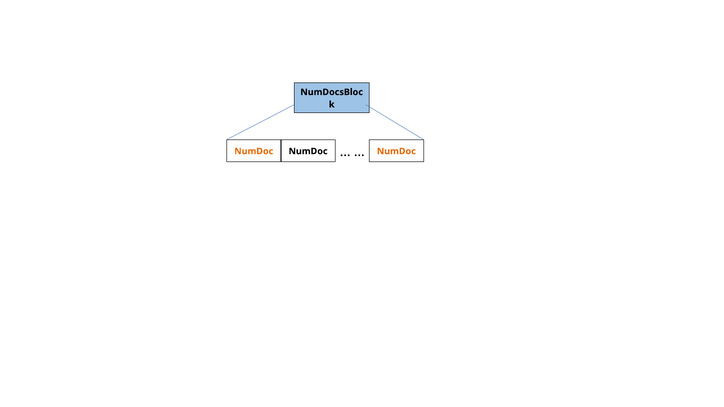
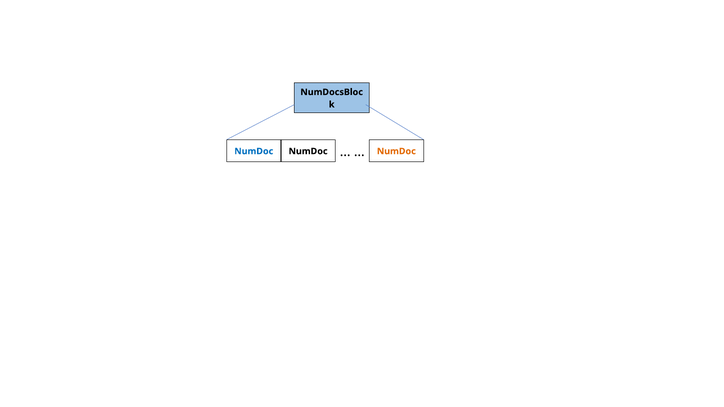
NumDoc at (254, 151) colour: orange -> blue
